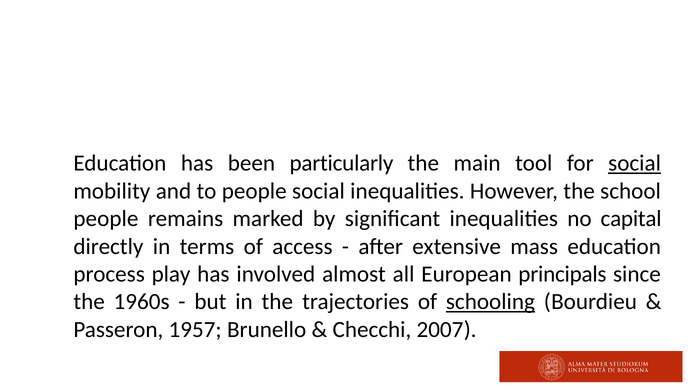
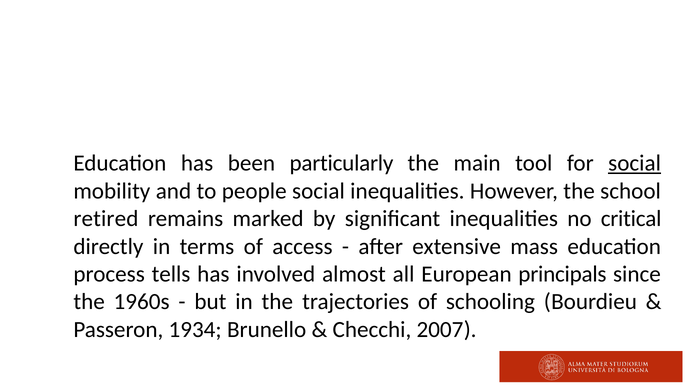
people at (106, 219): people -> retired
capital: capital -> critical
play: play -> tells
schooling underline: present -> none
1957: 1957 -> 1934
